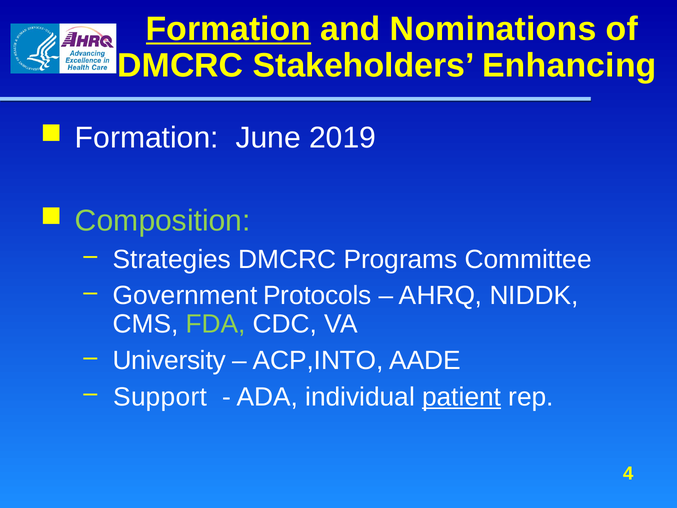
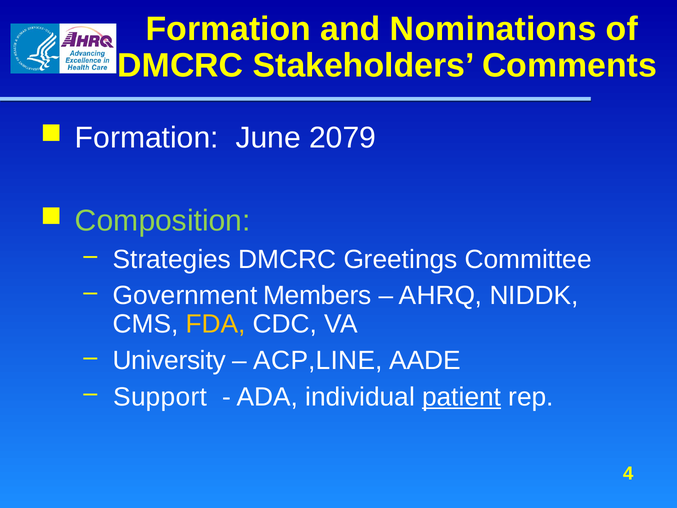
Formation at (228, 29) underline: present -> none
Enhancing: Enhancing -> Comments
2019: 2019 -> 2079
Programs: Programs -> Greetings
Protocols: Protocols -> Members
FDA colour: light green -> yellow
ACP,INTO: ACP,INTO -> ACP,LINE
